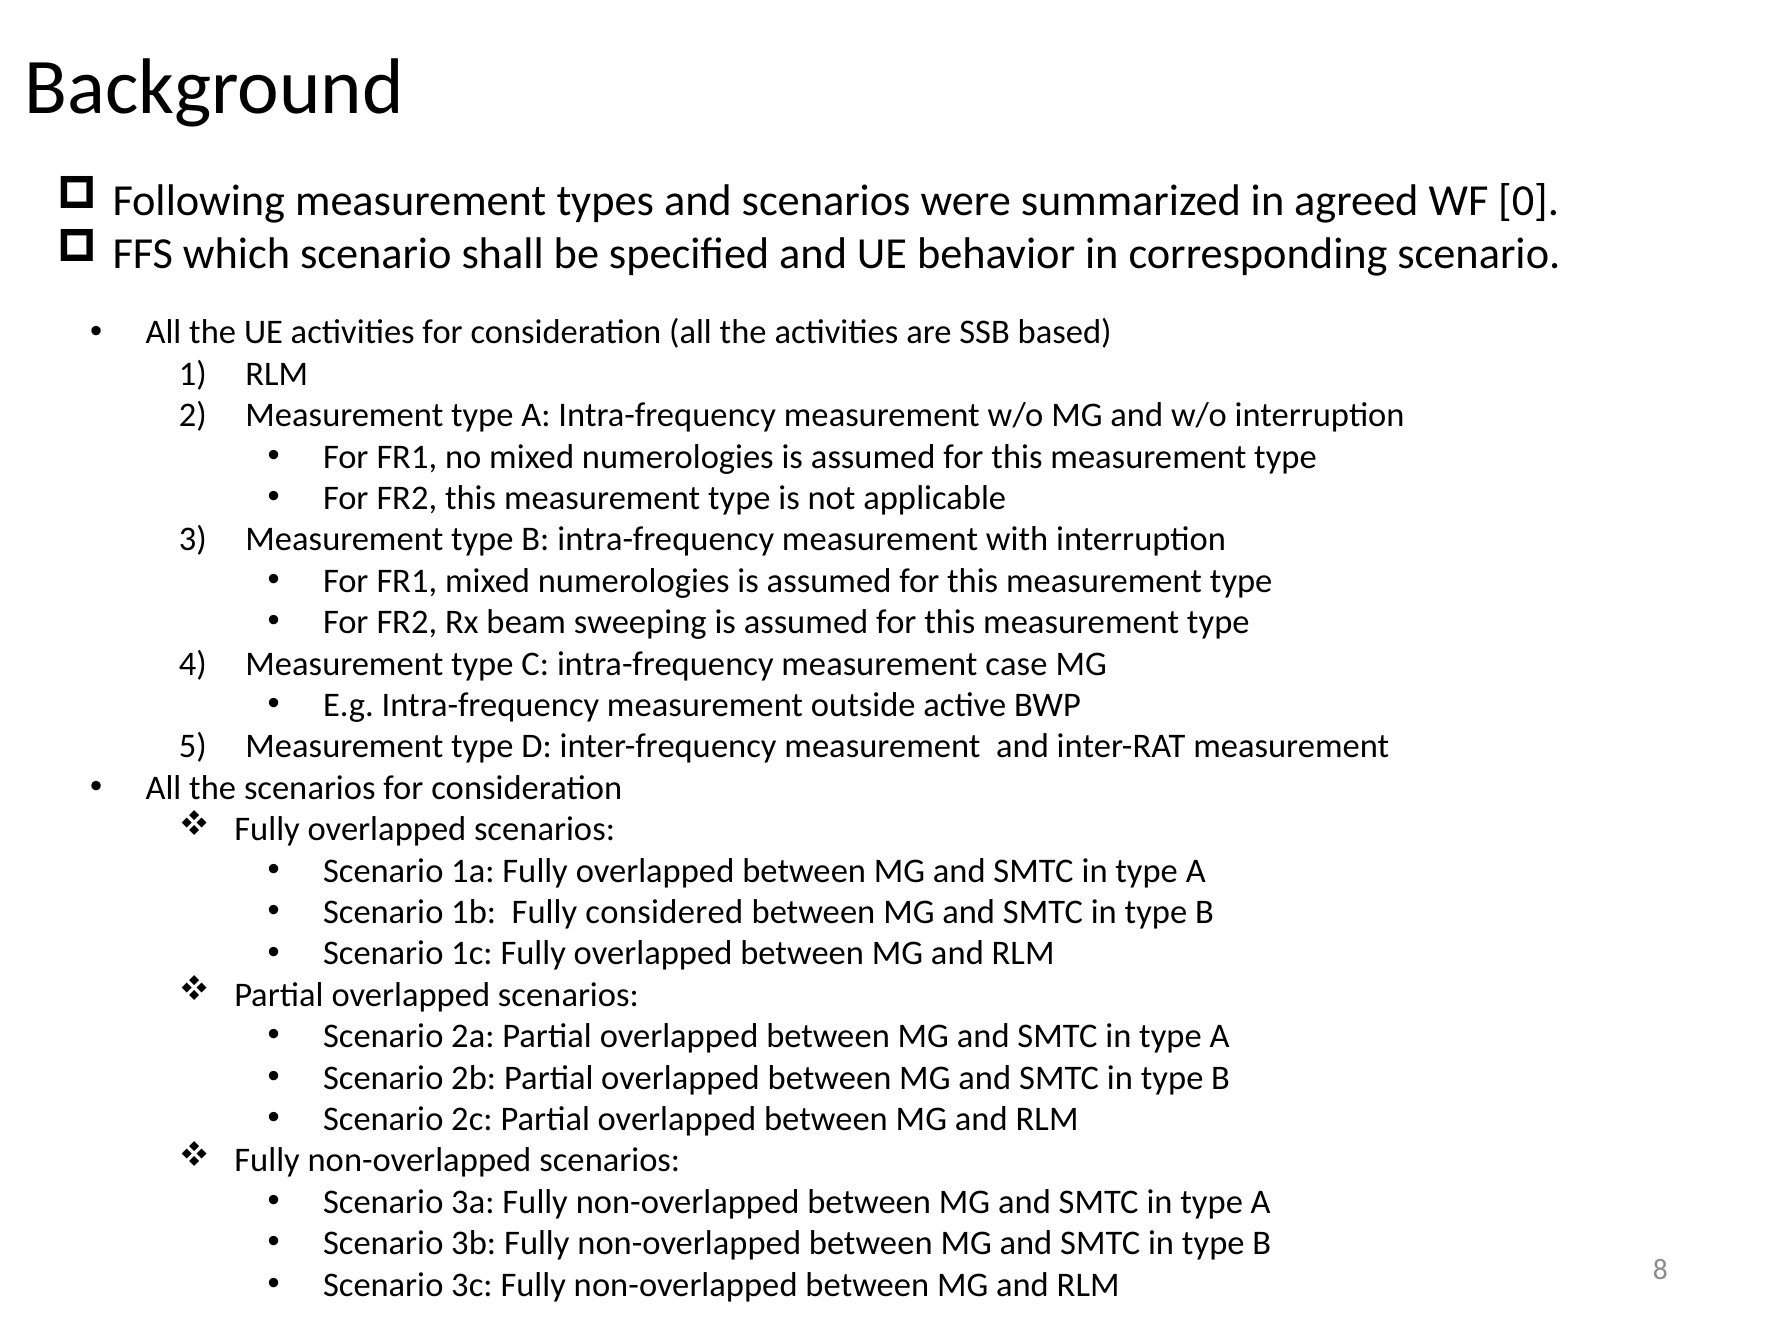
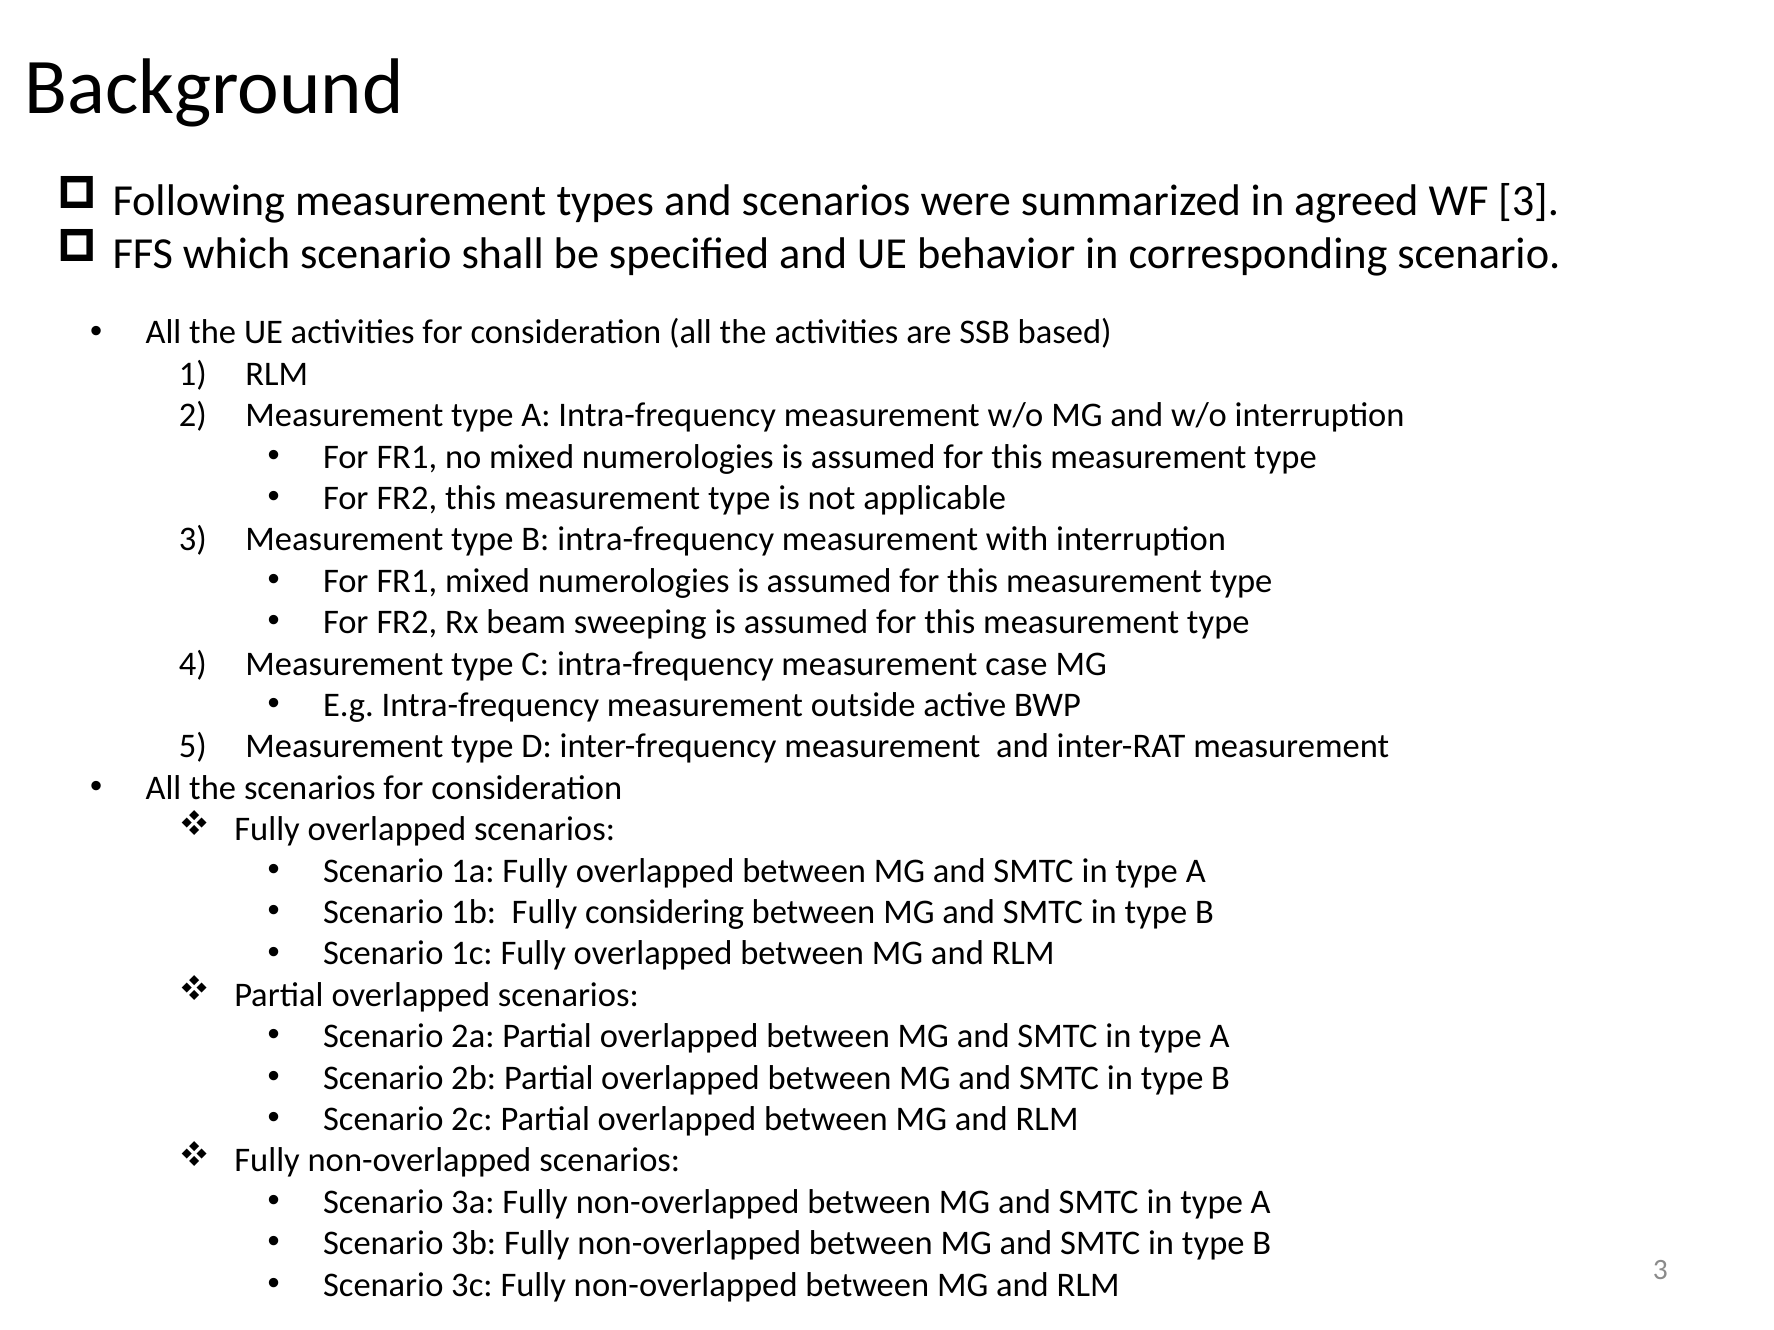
WF 0: 0 -> 3
considered: considered -> considering
RLM 8: 8 -> 3
